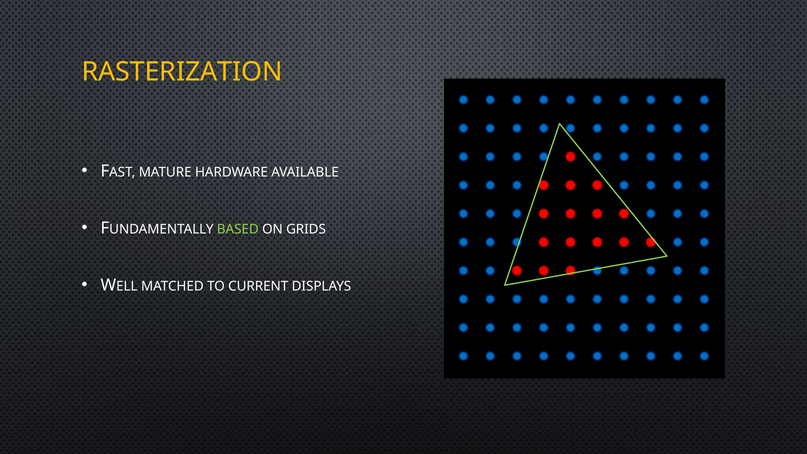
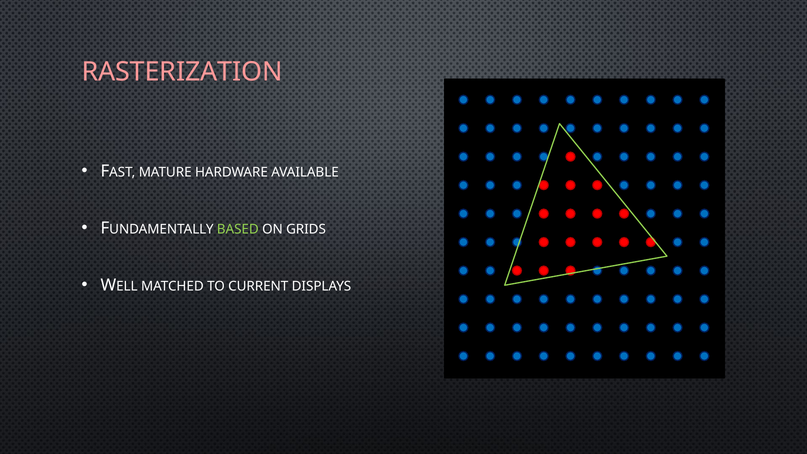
RASTERIZATION colour: yellow -> pink
